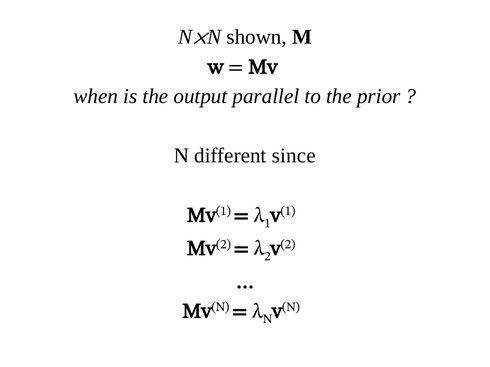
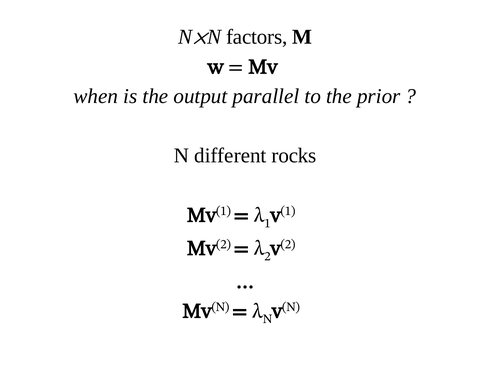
shown: shown -> factors
since: since -> rocks
